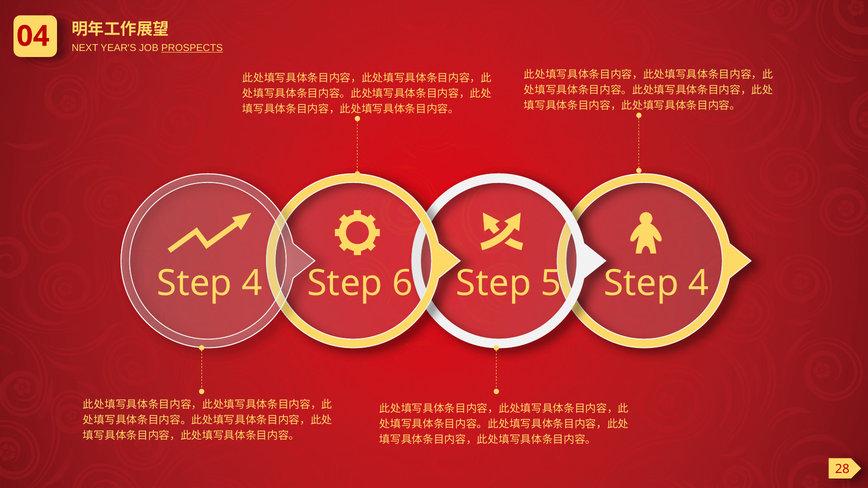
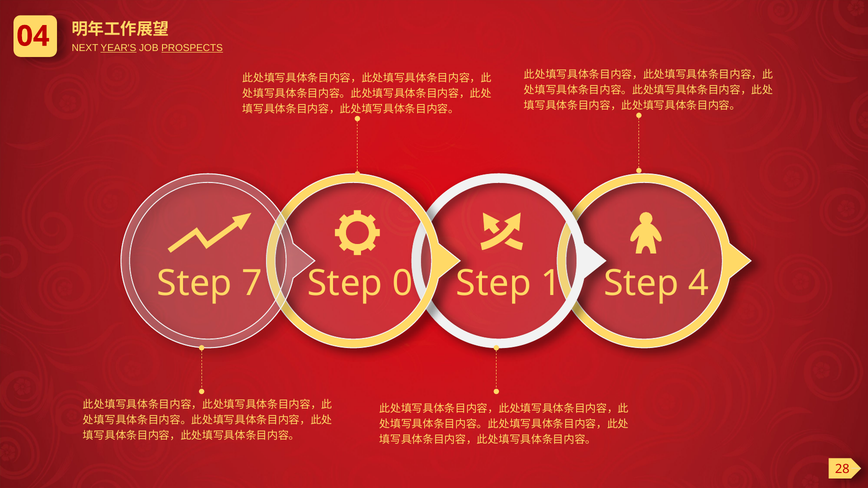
YEAR'S underline: none -> present
4 at (252, 283): 4 -> 7
6: 6 -> 0
5: 5 -> 1
